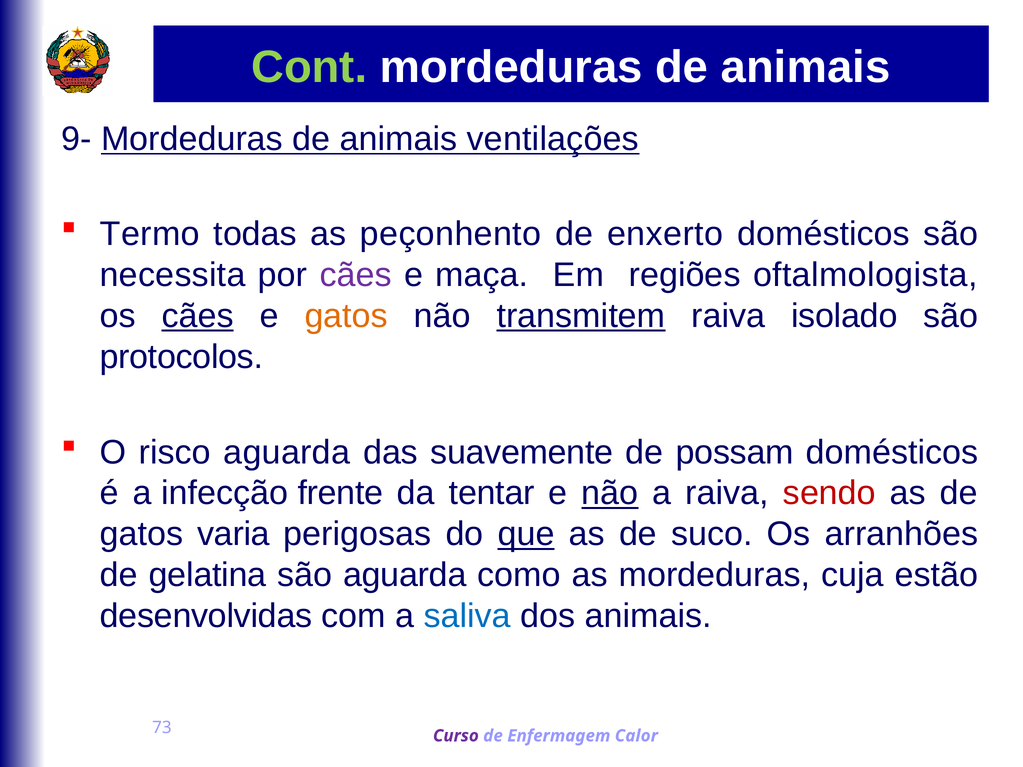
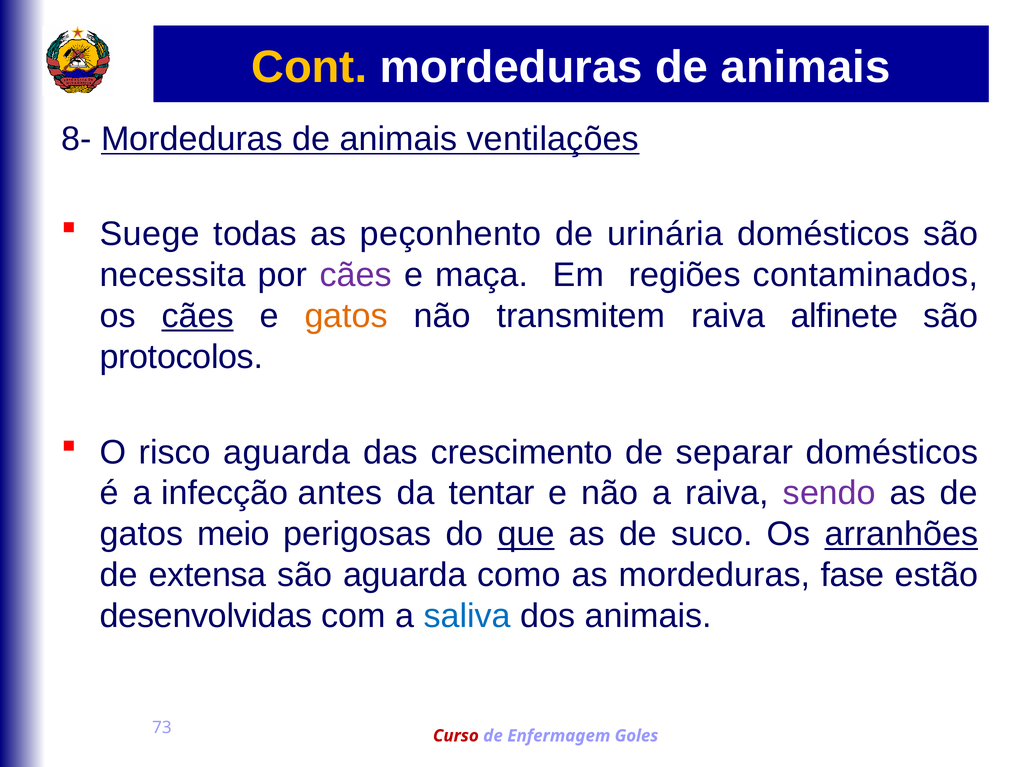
Cont colour: light green -> yellow
9-: 9- -> 8-
Termo: Termo -> Suege
enxerto: enxerto -> urinária
oftalmologista: oftalmologista -> contaminados
transmitem underline: present -> none
isolado: isolado -> alfinete
suavemente: suavemente -> crescimento
possam: possam -> separar
frente: frente -> antes
não at (610, 493) underline: present -> none
sendo colour: red -> purple
varia: varia -> meio
arranhões underline: none -> present
gelatina: gelatina -> extensa
cuja: cuja -> fase
Curso colour: purple -> red
Calor: Calor -> Goles
